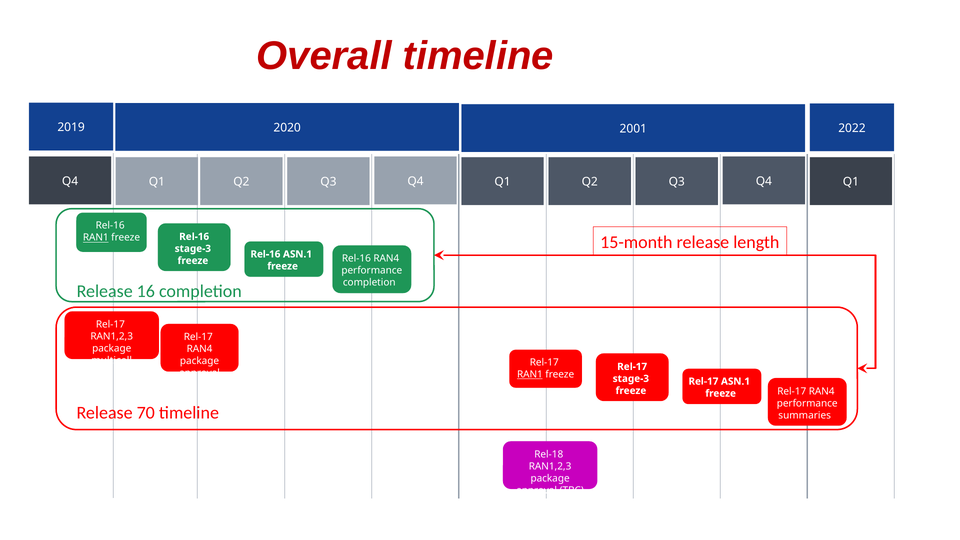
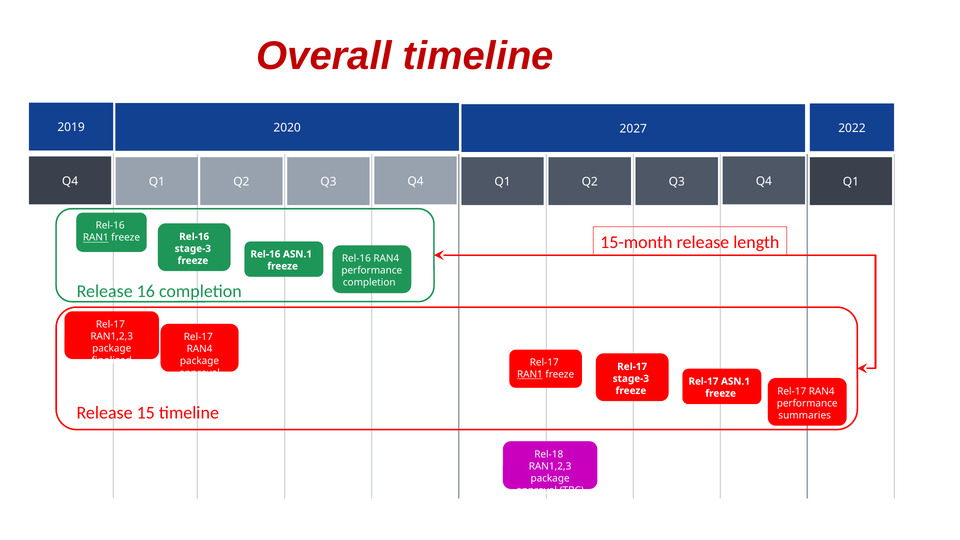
2001: 2001 -> 2027
multicell: multicell -> finalized
70: 70 -> 15
